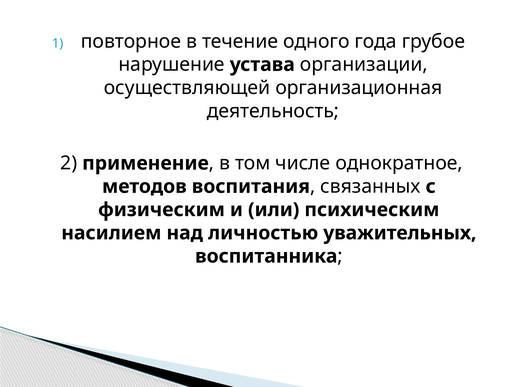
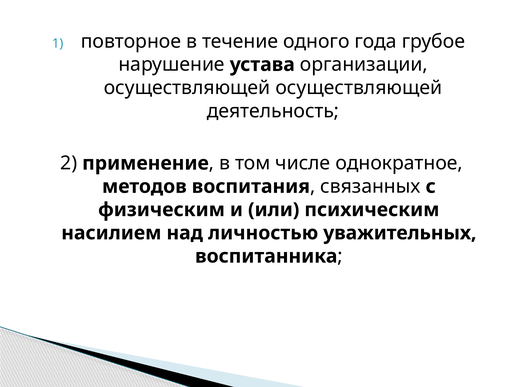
осуществляющей организационная: организационная -> осуществляющей
